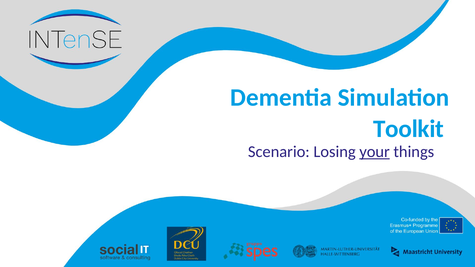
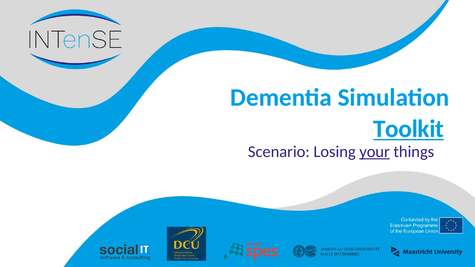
Toolkit underline: none -> present
